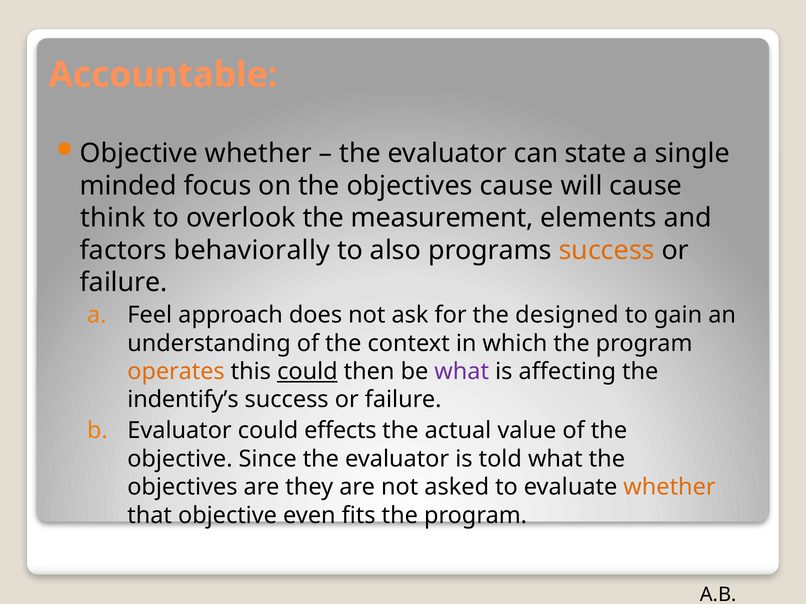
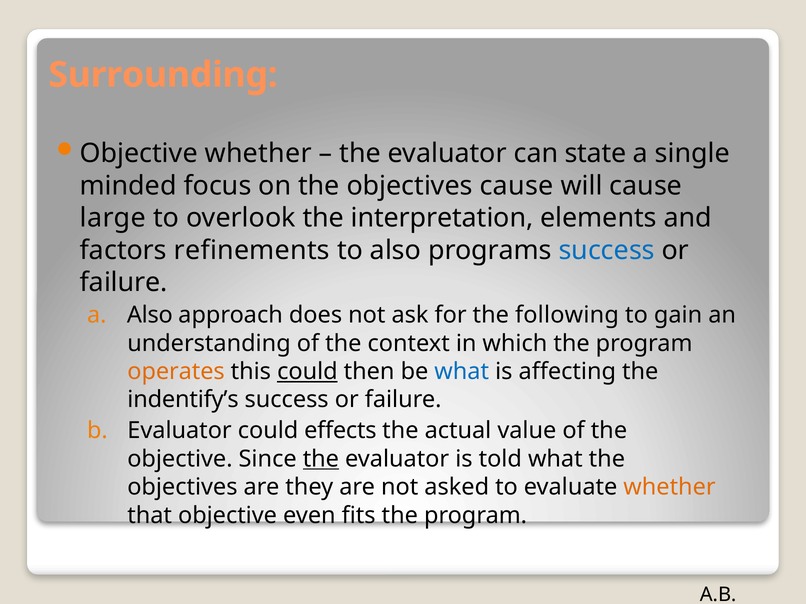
Accountable: Accountable -> Surrounding
think: think -> large
measurement: measurement -> interpretation
behaviorally: behaviorally -> refinements
success at (607, 250) colour: orange -> blue
a Feel: Feel -> Also
designed: designed -> following
what at (462, 372) colour: purple -> blue
the at (321, 459) underline: none -> present
